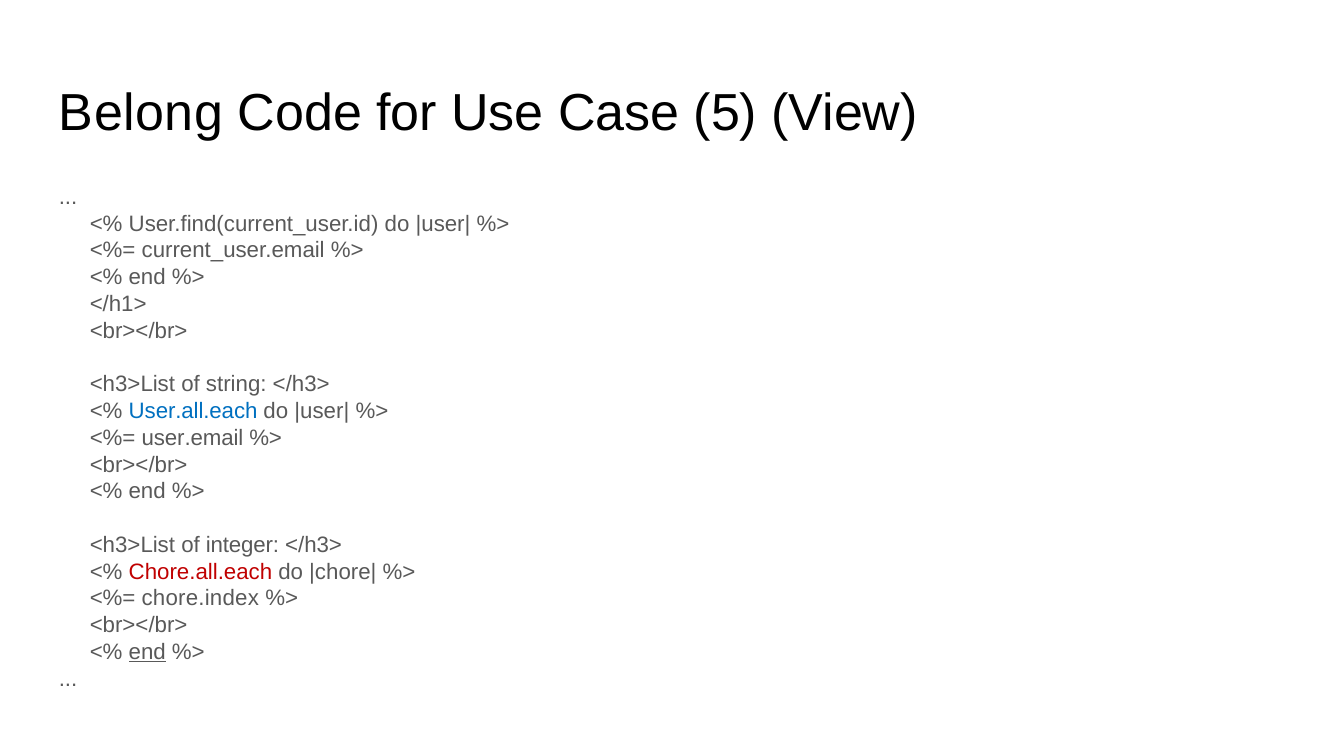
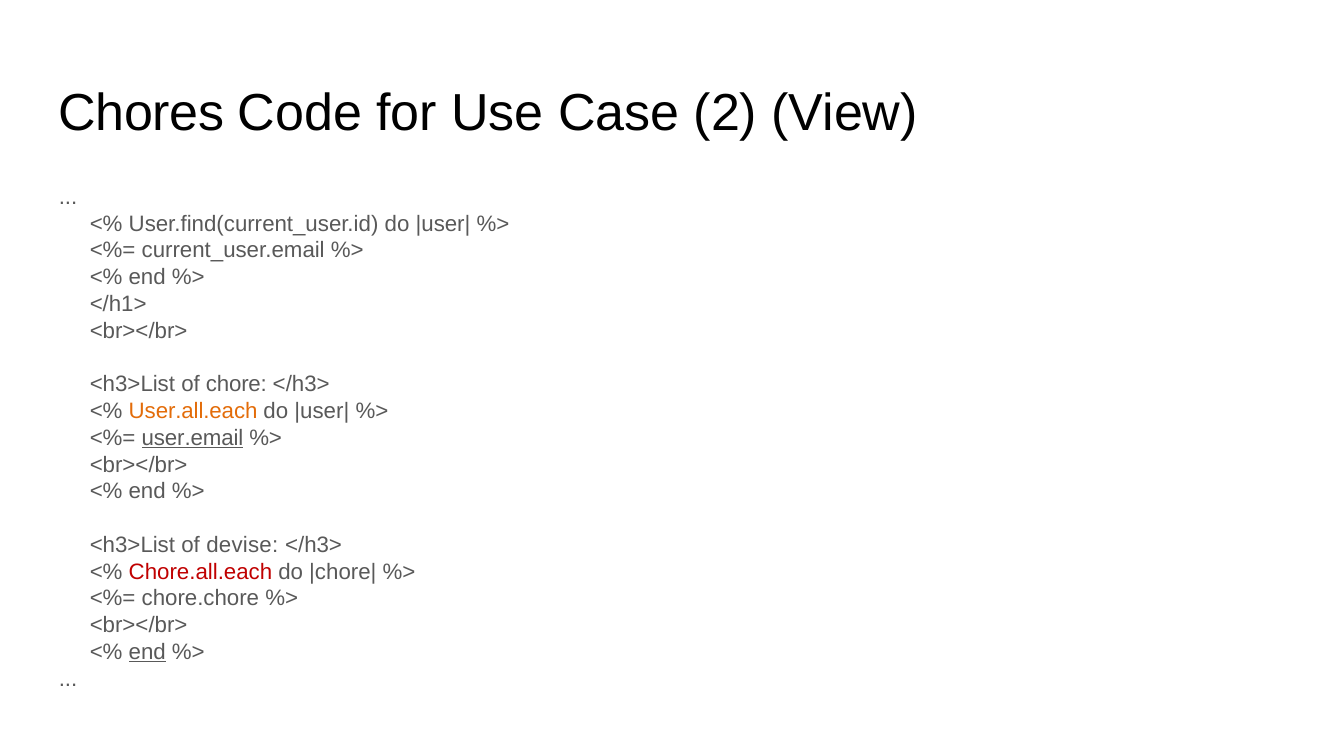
Belong: Belong -> Chores
5: 5 -> 2
string: string -> chore
User.all.each colour: blue -> orange
user.email underline: none -> present
integer: integer -> devise
chore.index: chore.index -> chore.chore
